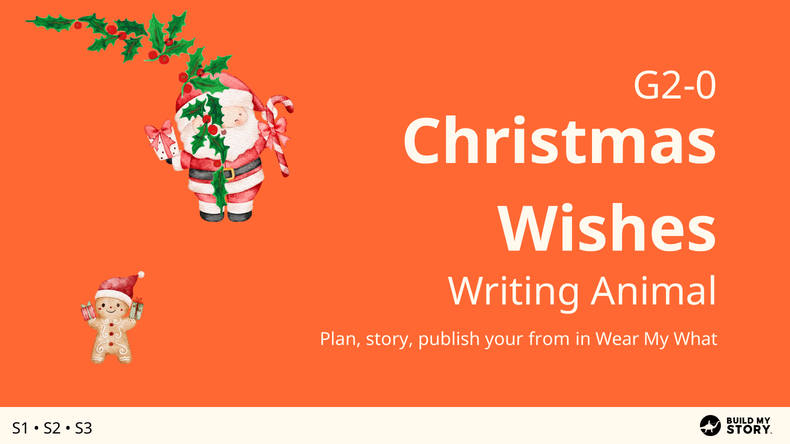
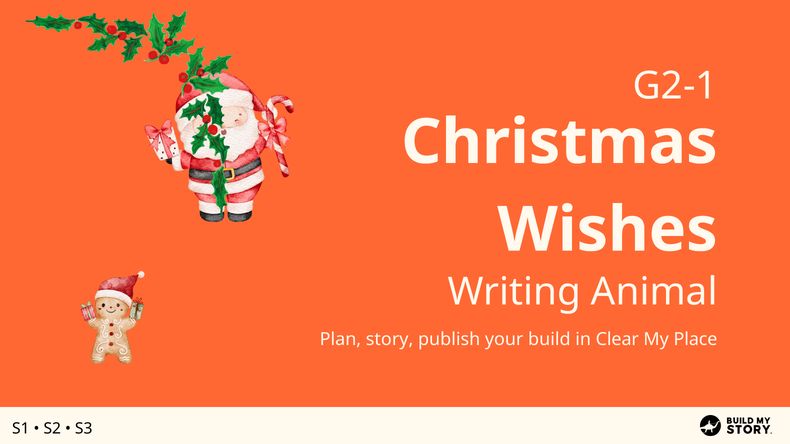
G2-0: G2-0 -> G2-1
from: from -> build
Wear: Wear -> Clear
What: What -> Place
